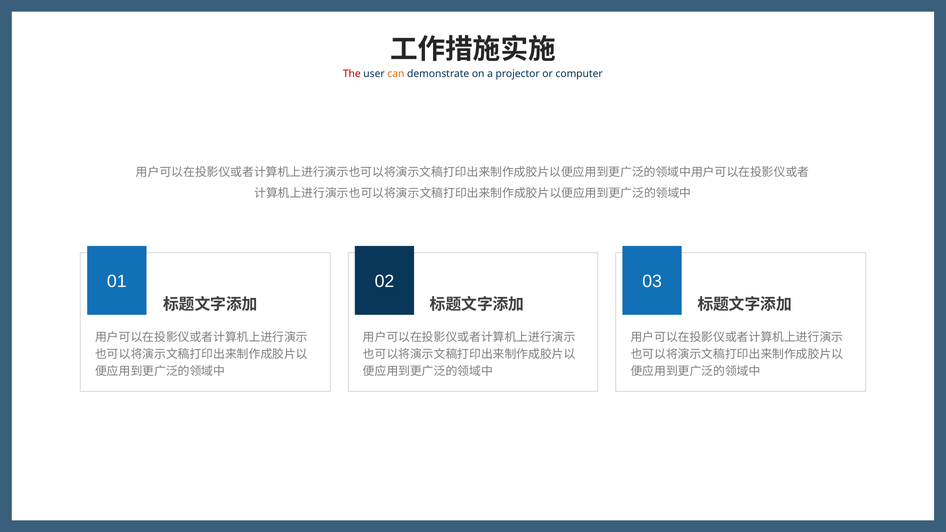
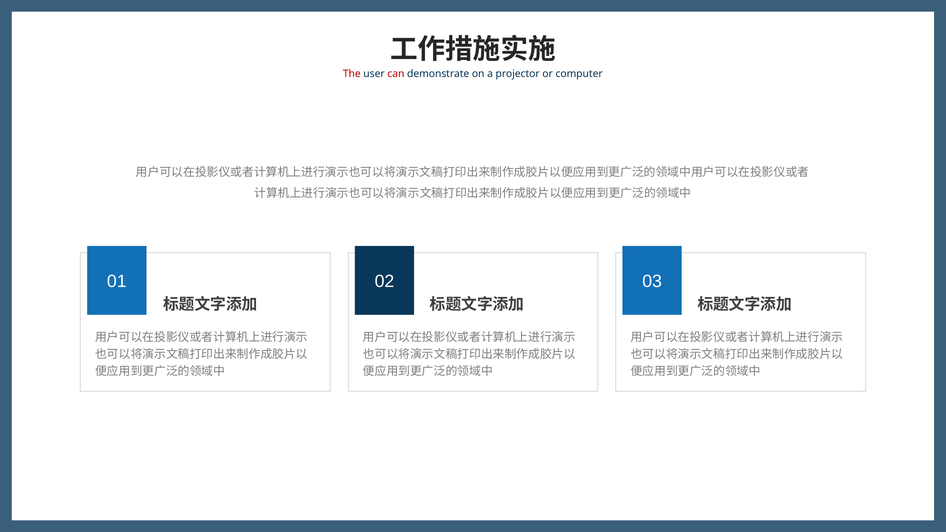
can colour: orange -> red
